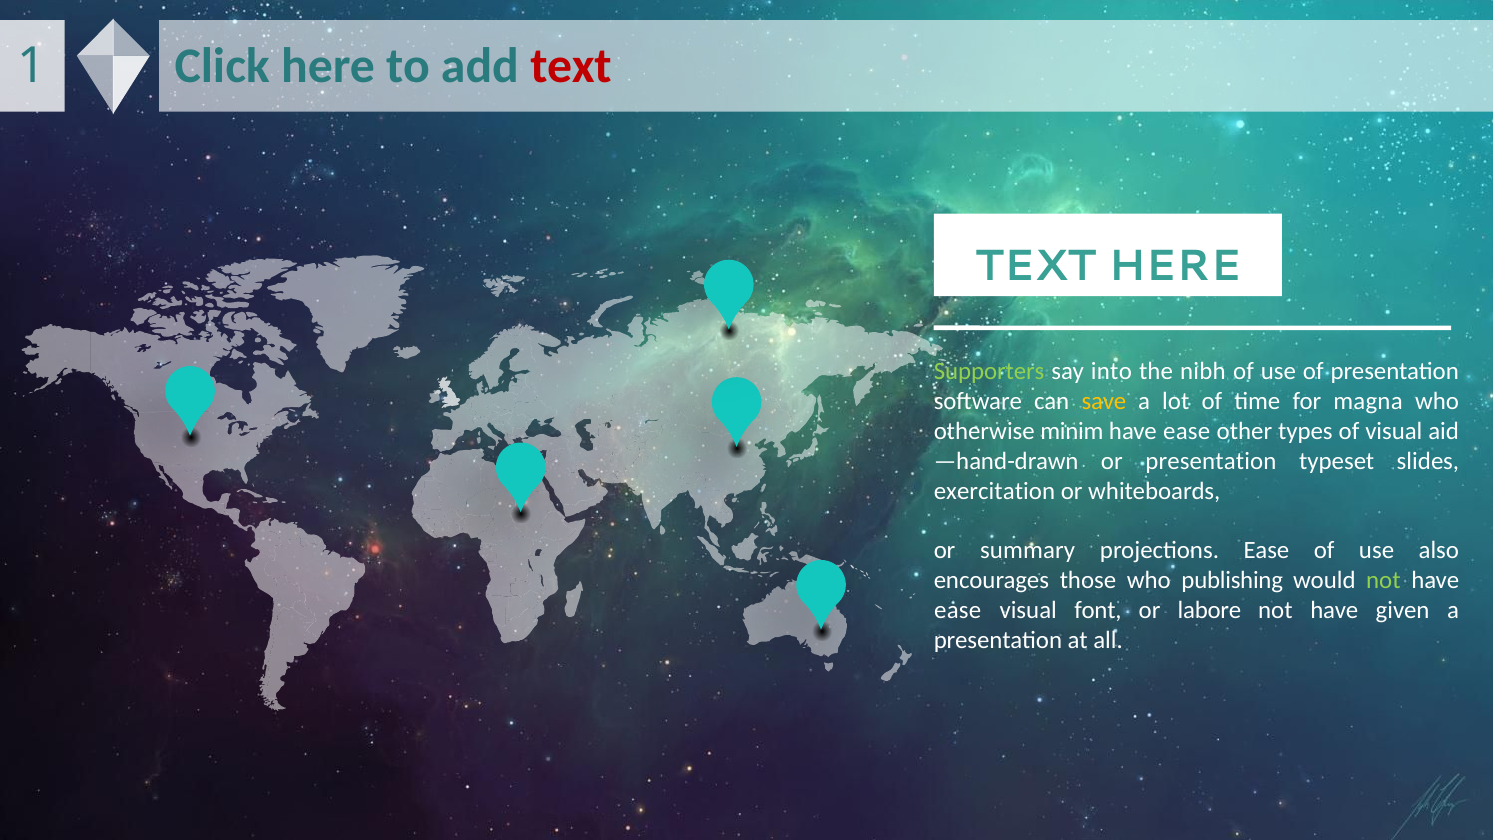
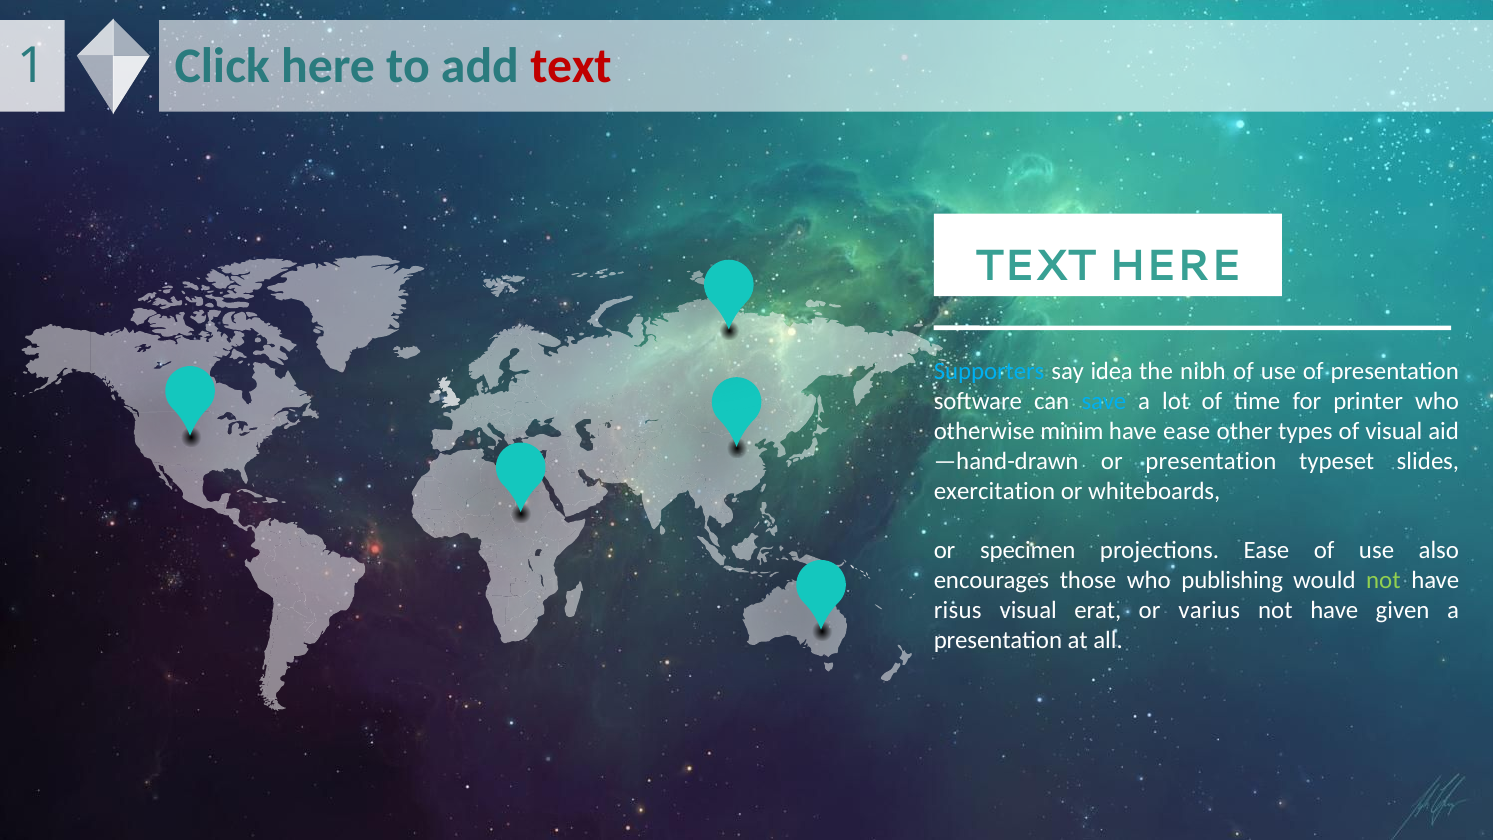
Supporters colour: light green -> light blue
into: into -> idea
save colour: yellow -> light blue
magna: magna -> printer
summary: summary -> specimen
ease at (958, 610): ease -> risus
font: font -> erat
labore: labore -> varius
